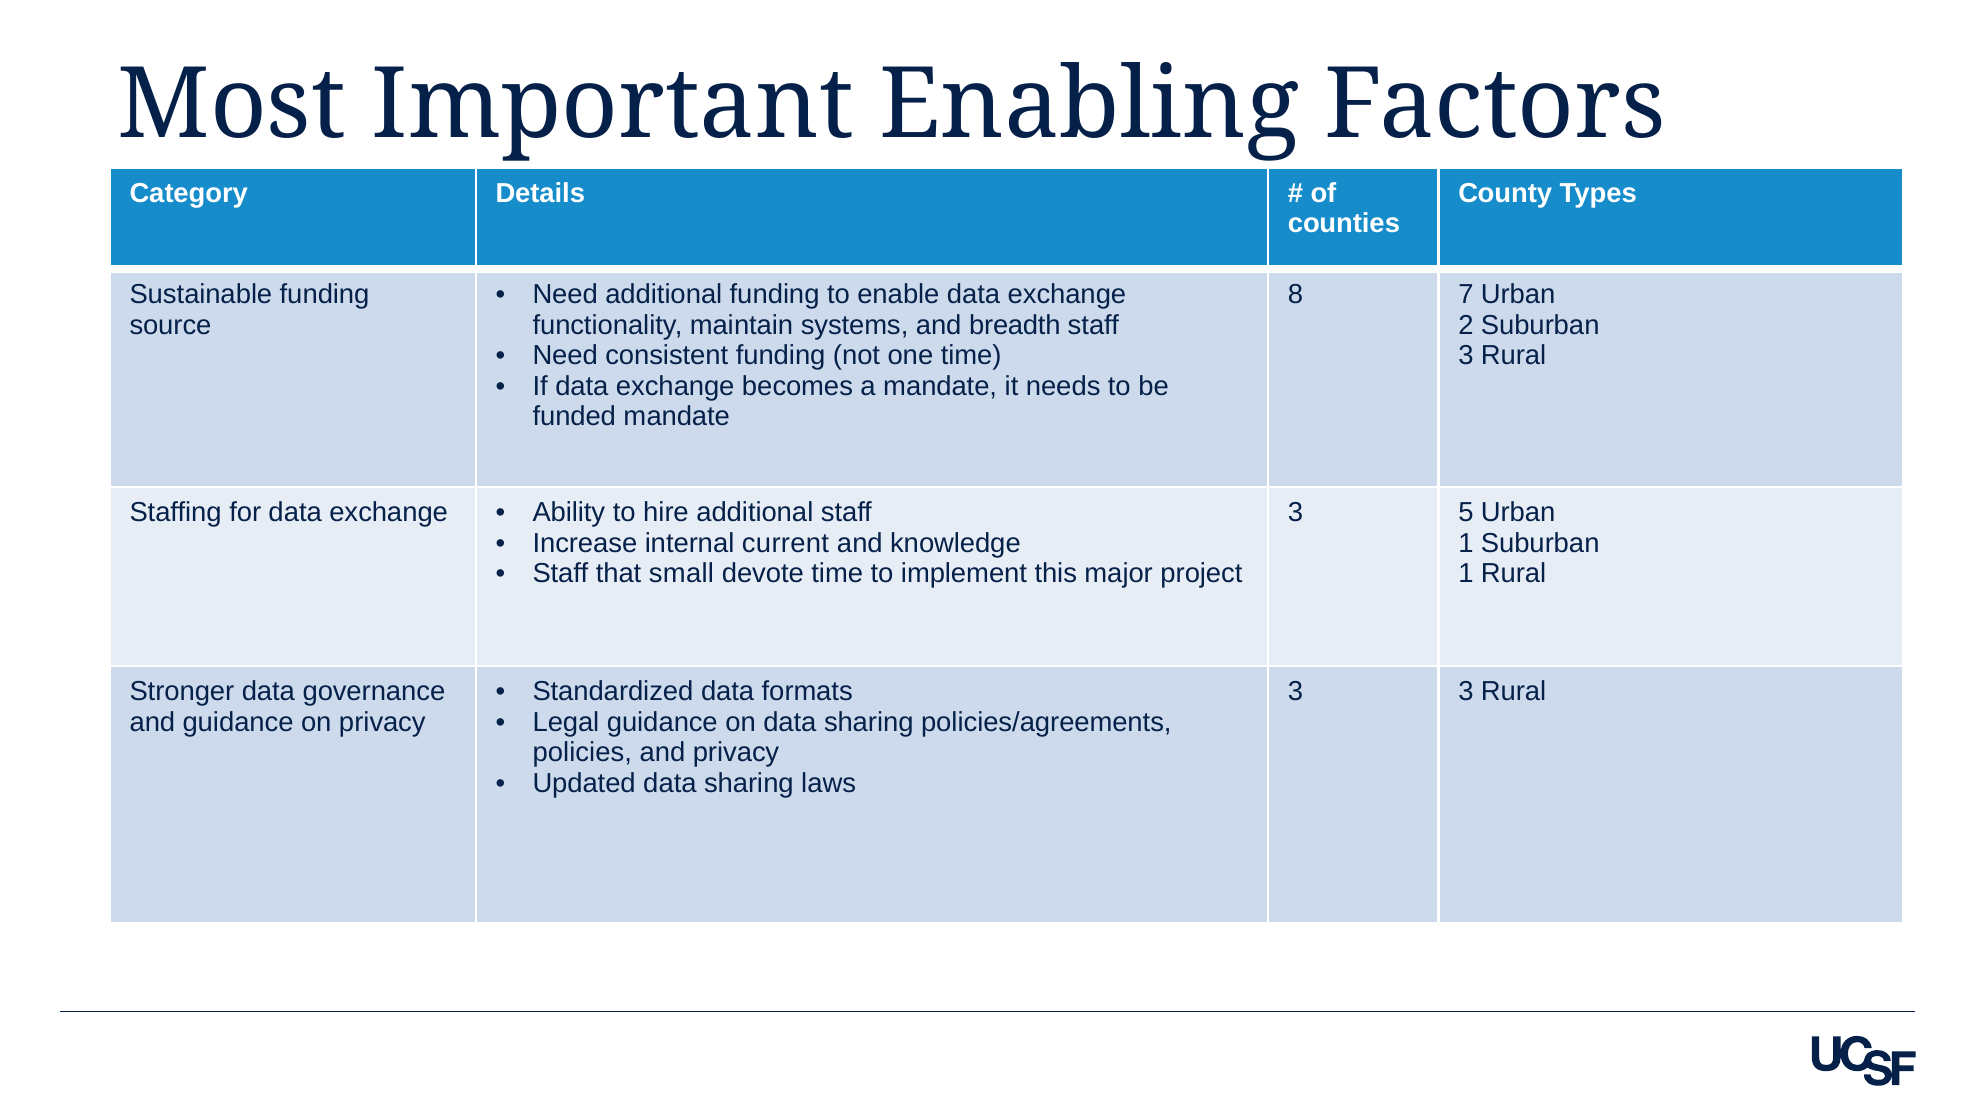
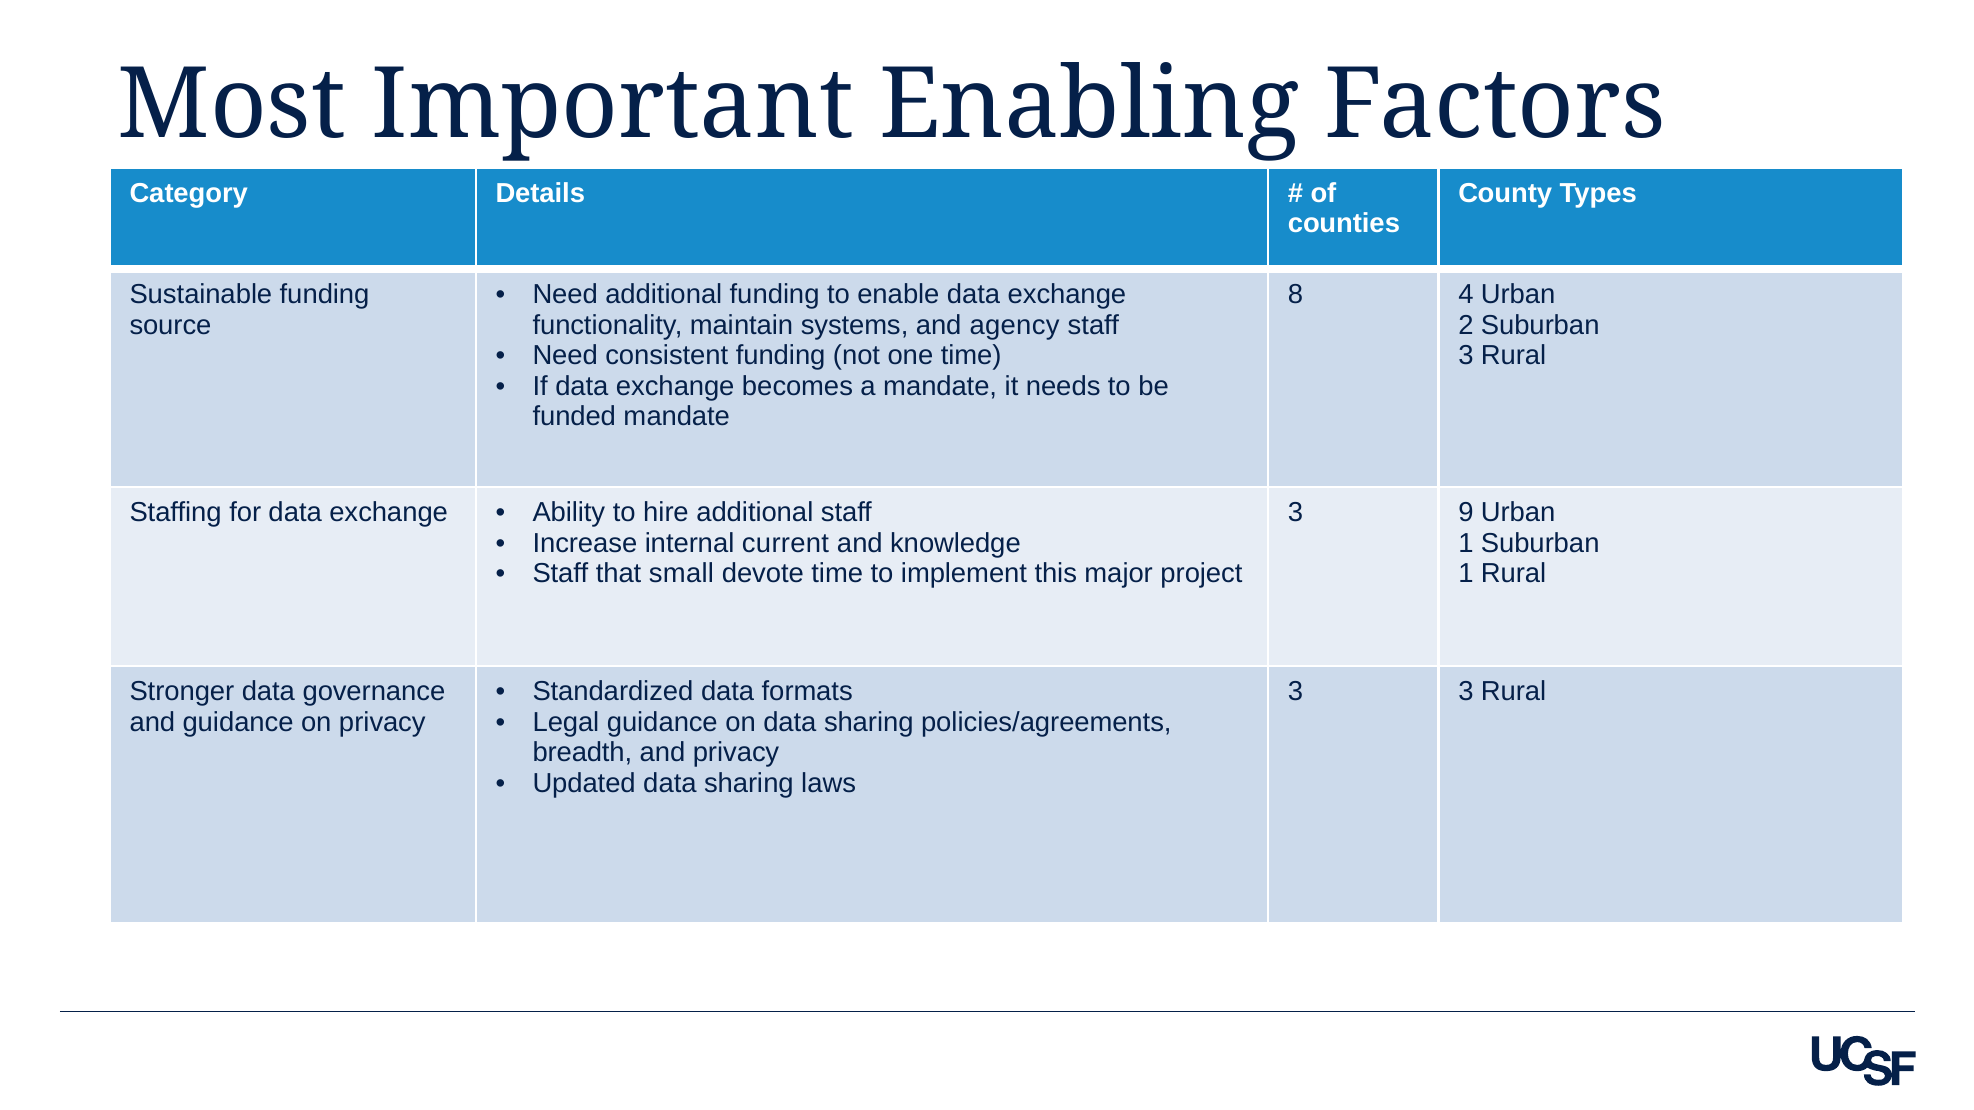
7: 7 -> 4
breadth: breadth -> agency
5: 5 -> 9
policies: policies -> breadth
